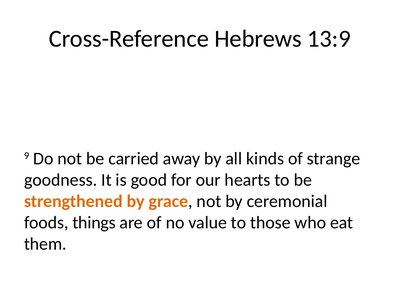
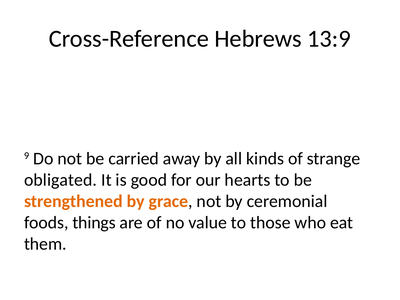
goodness: goodness -> obligated
